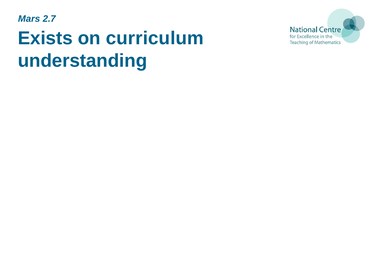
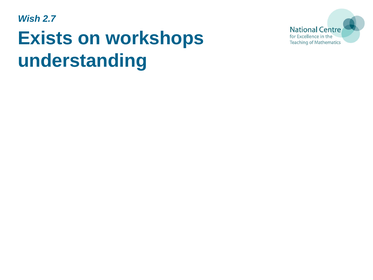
Mars: Mars -> Wish
curriculum: curriculum -> workshops
